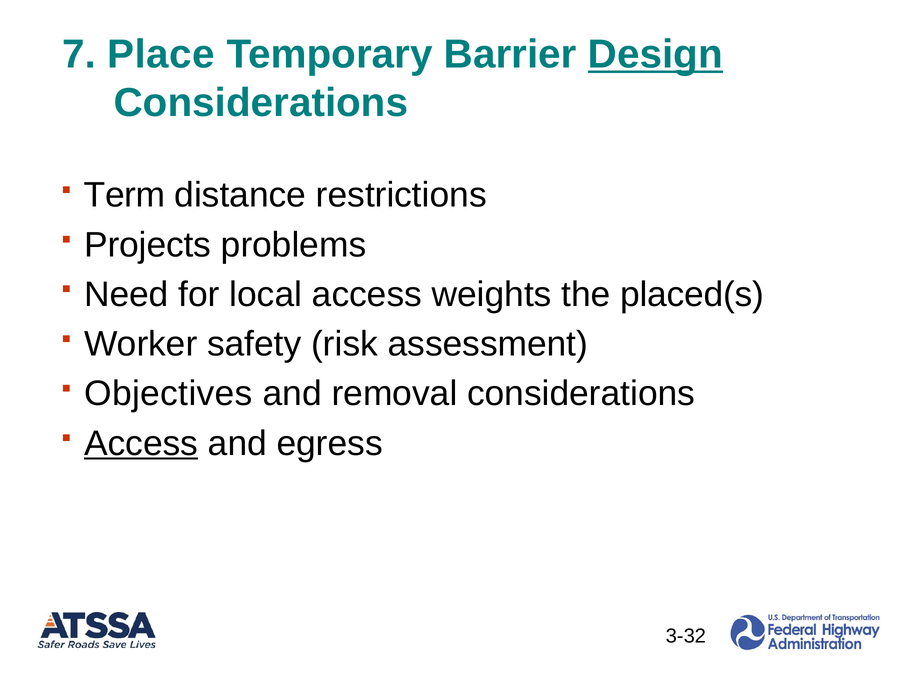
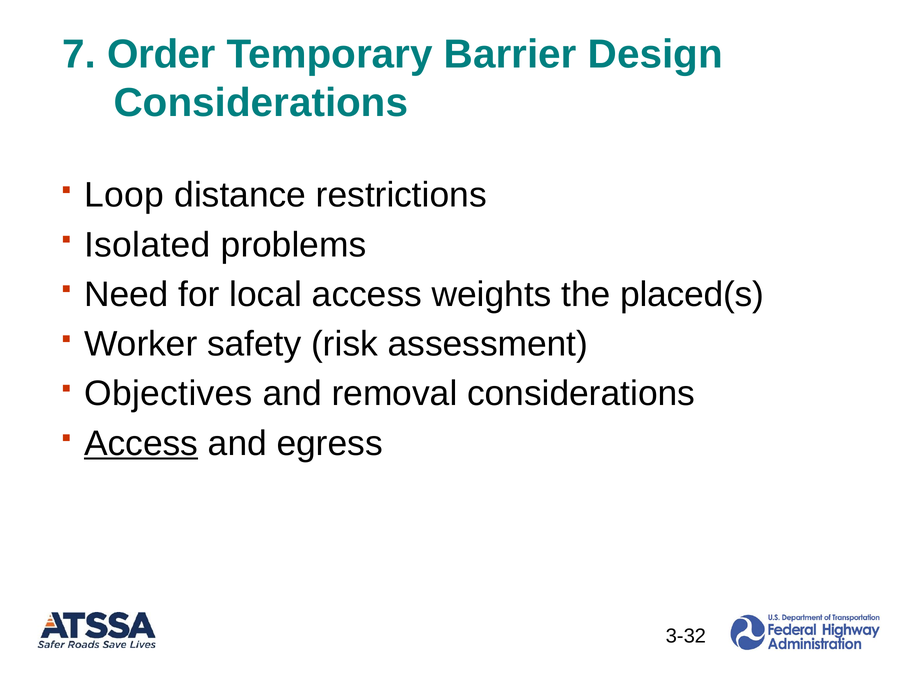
Place: Place -> Order
Design underline: present -> none
Term: Term -> Loop
Projects: Projects -> Isolated
